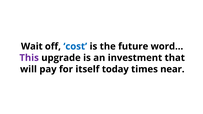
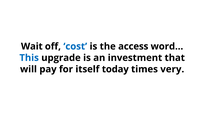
future: future -> access
This colour: purple -> blue
near: near -> very
